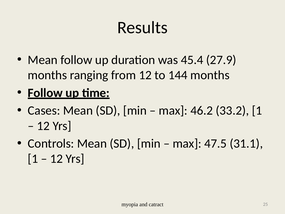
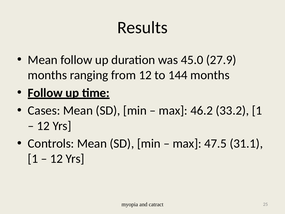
45.4: 45.4 -> 45.0
